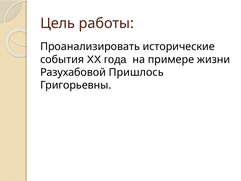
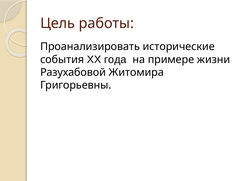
Пришлось: Пришлось -> Житомира
